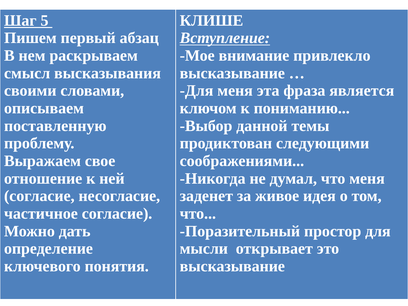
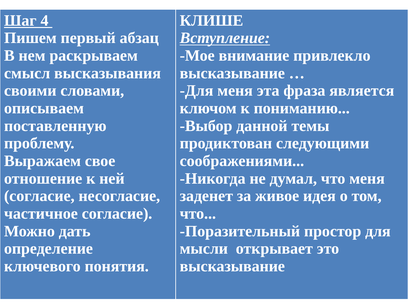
5: 5 -> 4
